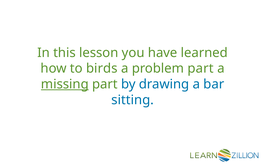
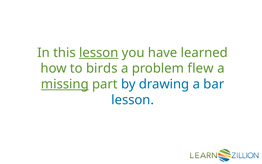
lesson at (99, 53) underline: none -> present
problem part: part -> flew
sitting at (133, 100): sitting -> lesson
